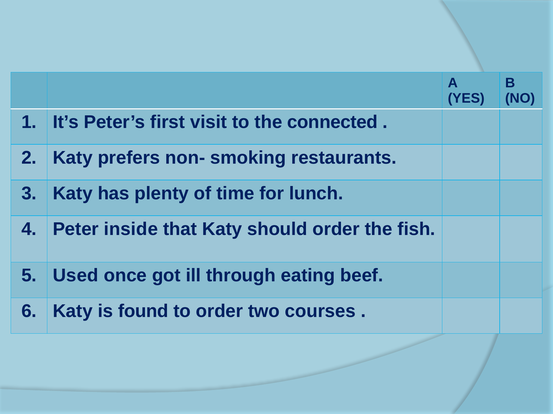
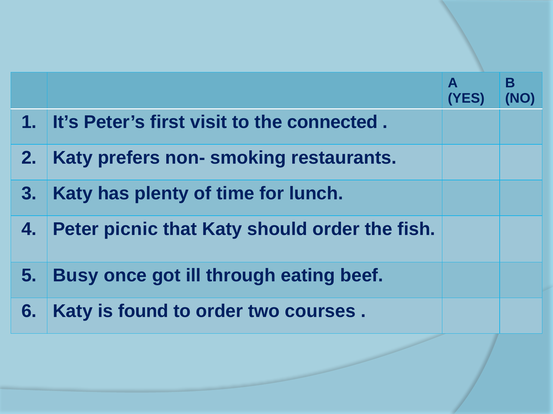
inside: inside -> picnic
Used: Used -> Busy
